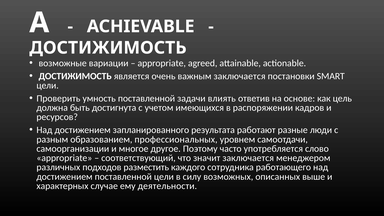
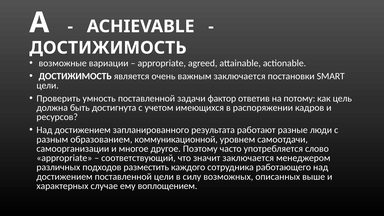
влиять: влиять -> фактор
основе: основе -> потому
профессиональных: профессиональных -> коммуникационной
деятельности: деятельности -> воплощением
